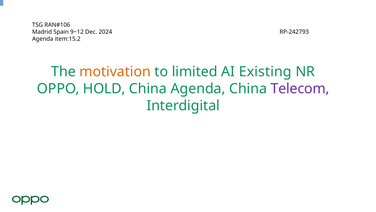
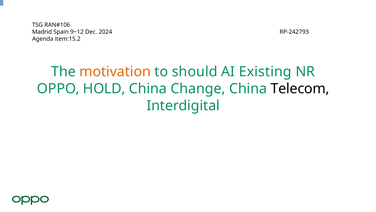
limited: limited -> should
China Agenda: Agenda -> Change
Telecom colour: purple -> black
